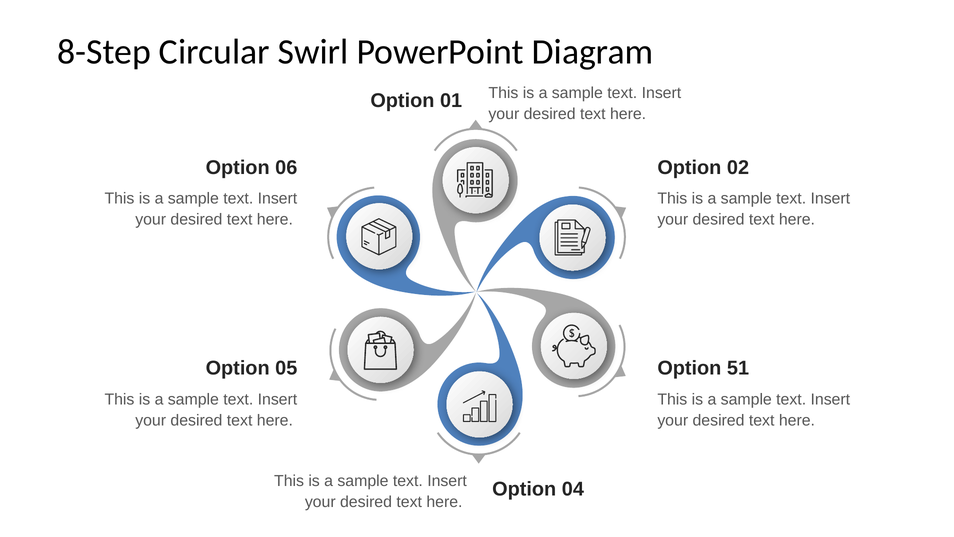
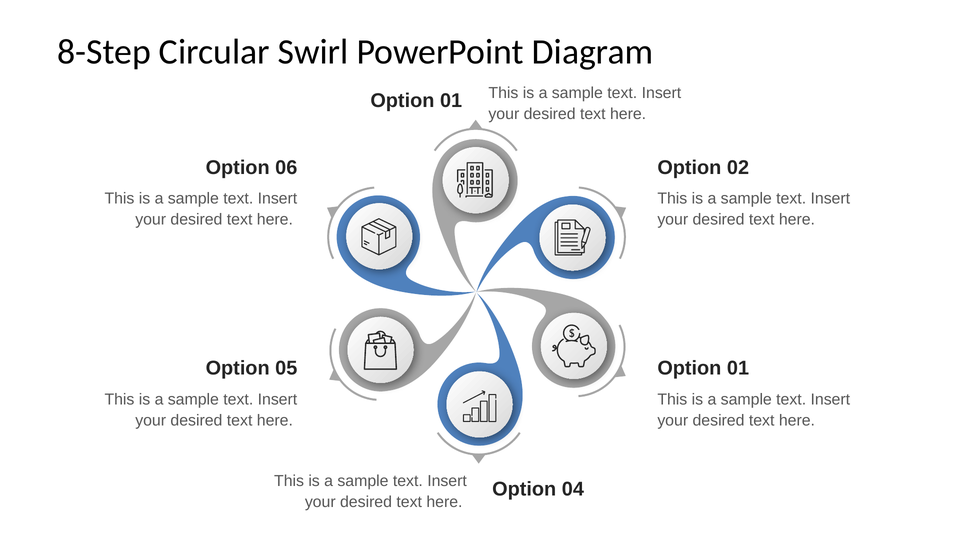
51 at (738, 368): 51 -> 01
